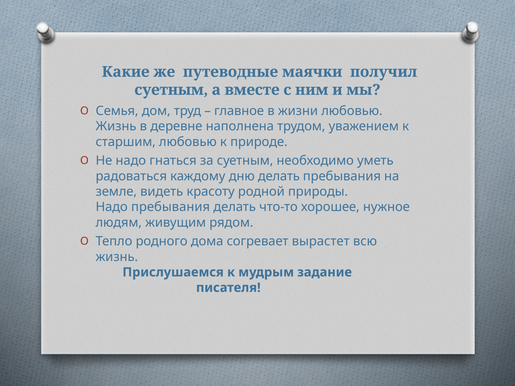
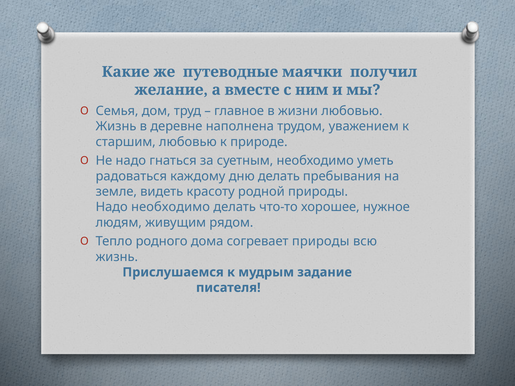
суетным at (171, 90): суетным -> желание
Надо пребывания: пребывания -> необходимо
согревает вырастет: вырастет -> природы
